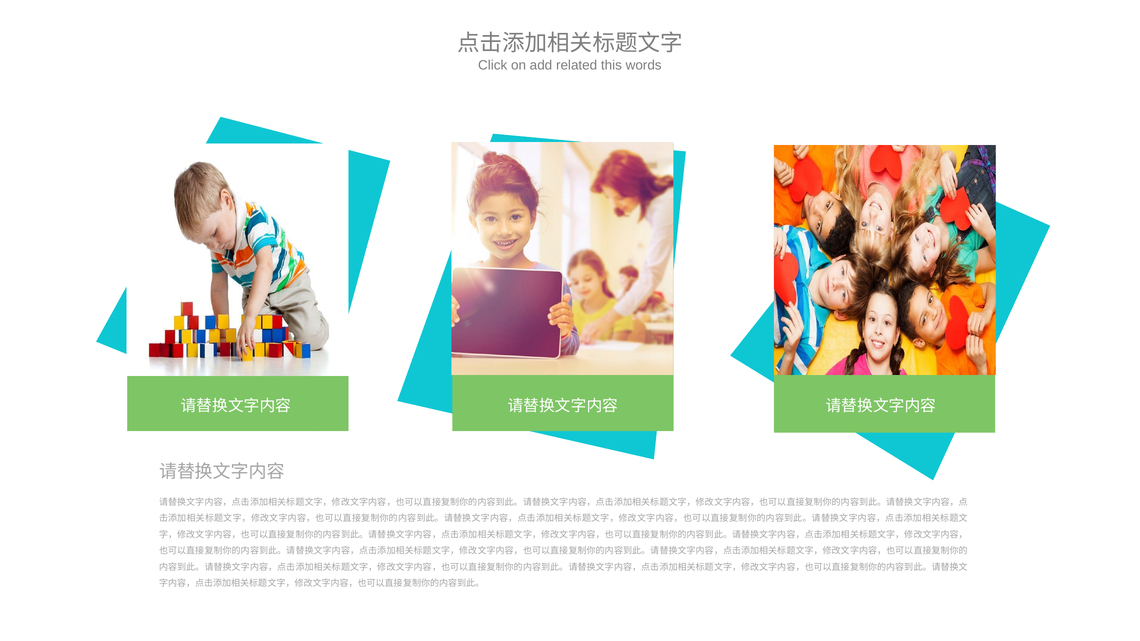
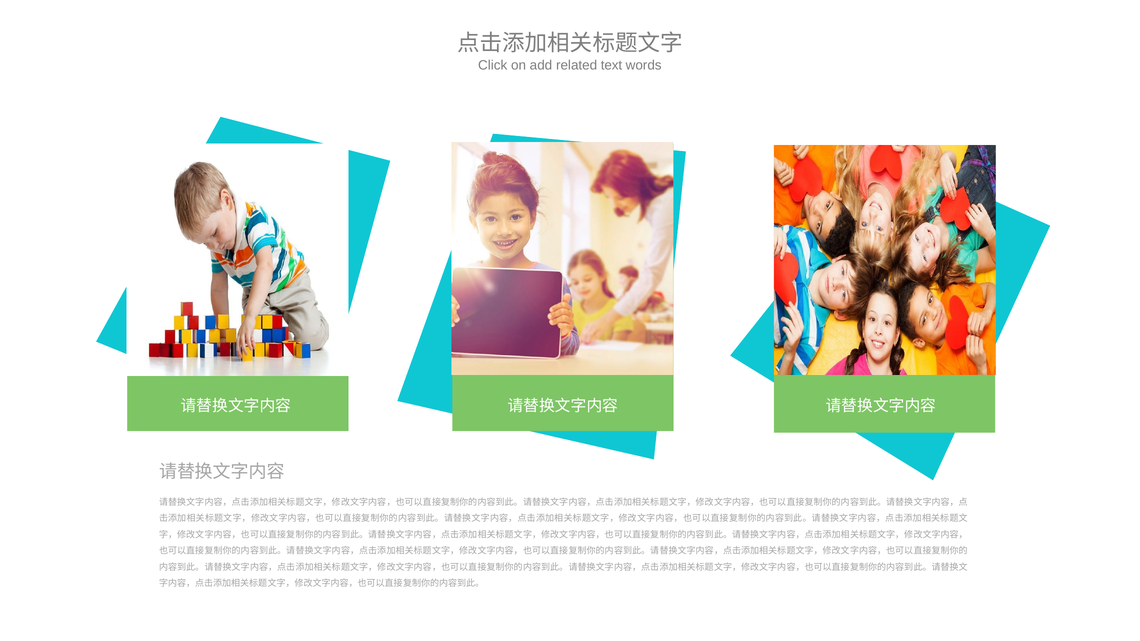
this: this -> text
